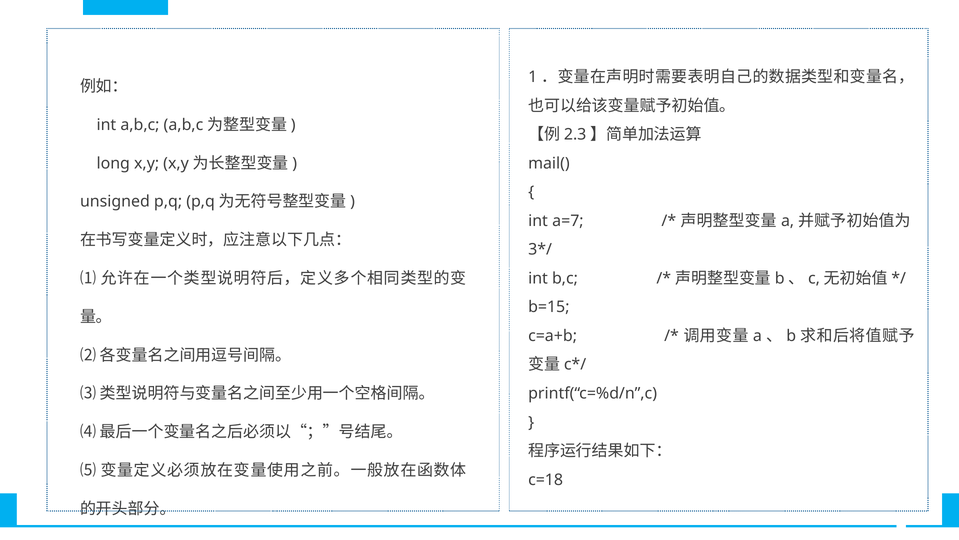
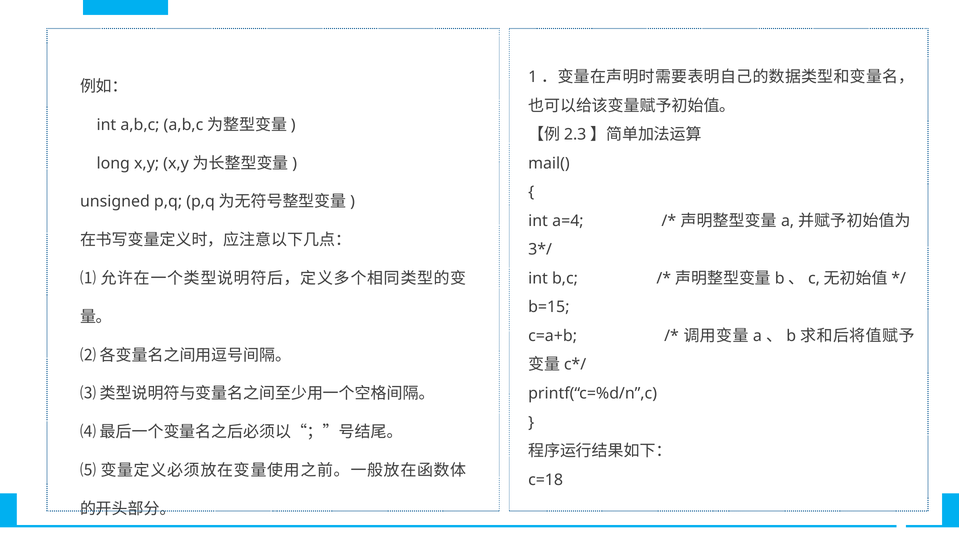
a=7: a=7 -> a=4
